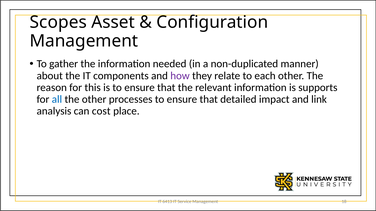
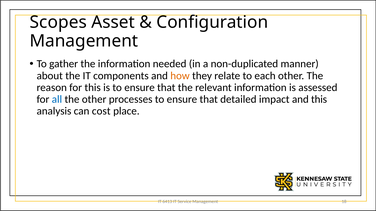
how colour: purple -> orange
supports: supports -> assessed
and link: link -> this
